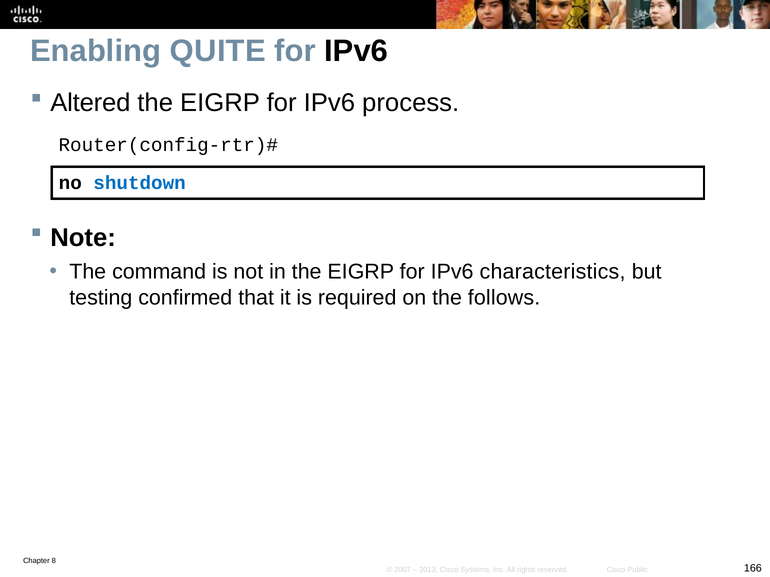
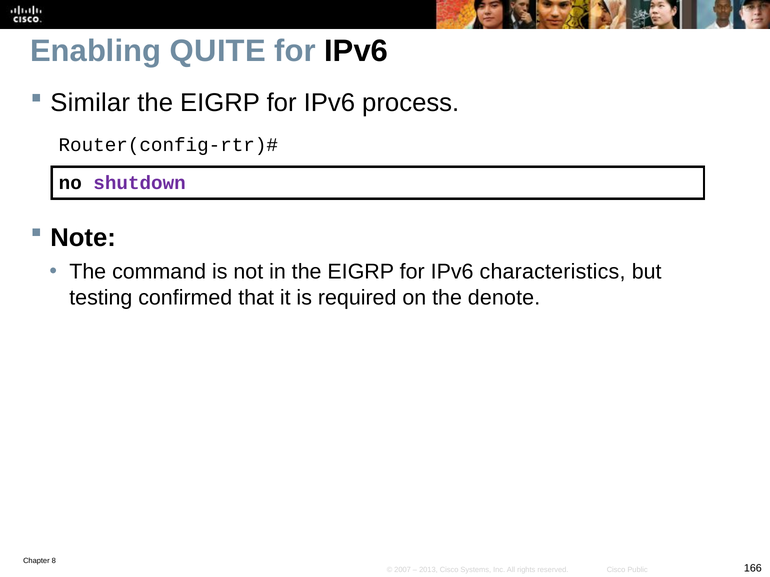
Altered: Altered -> Similar
shutdown colour: blue -> purple
follows: follows -> denote
